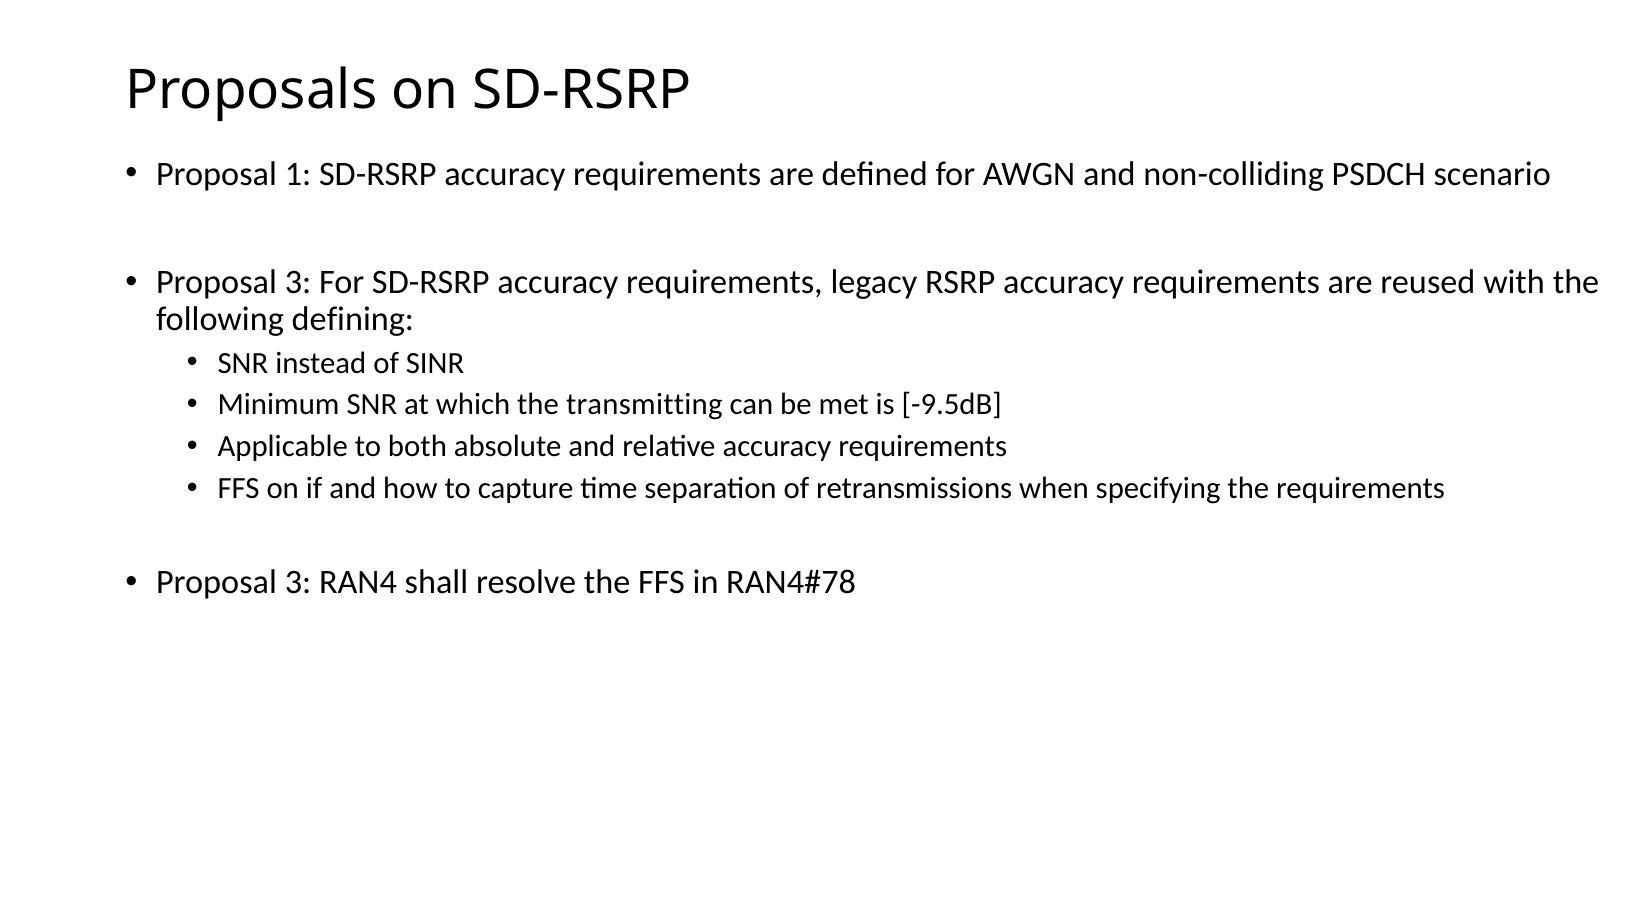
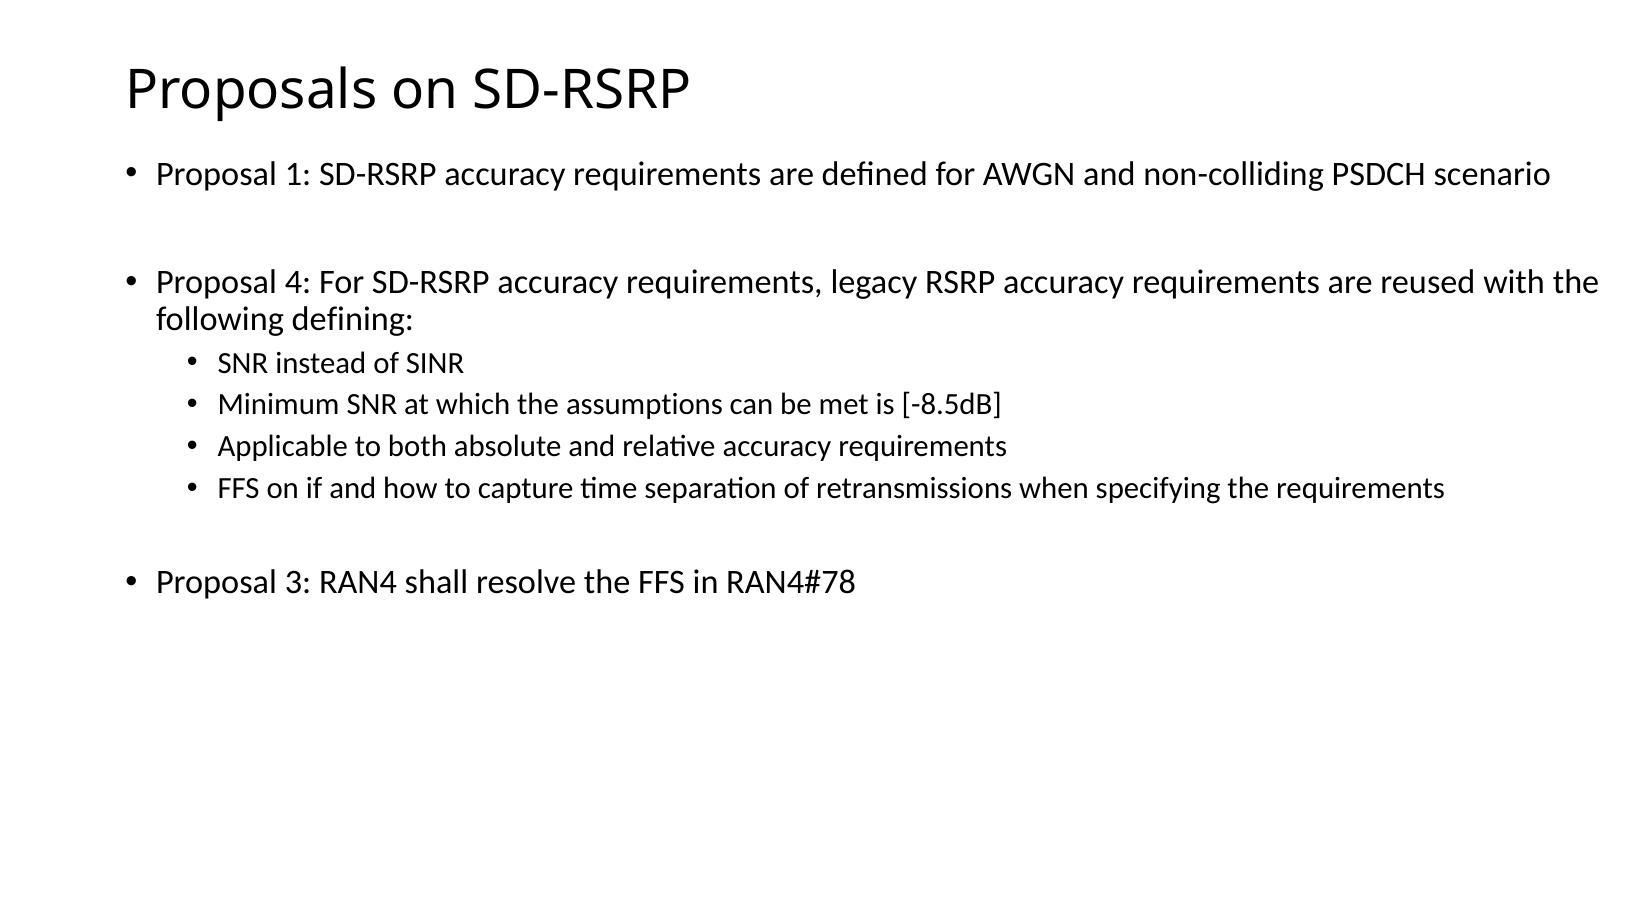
3 at (298, 282): 3 -> 4
transmitting: transmitting -> assumptions
-9.5dB: -9.5dB -> -8.5dB
